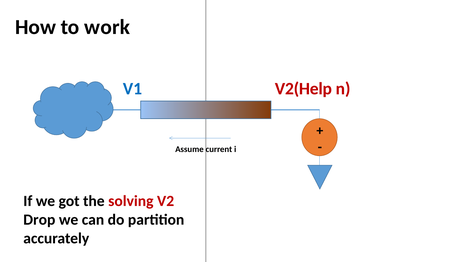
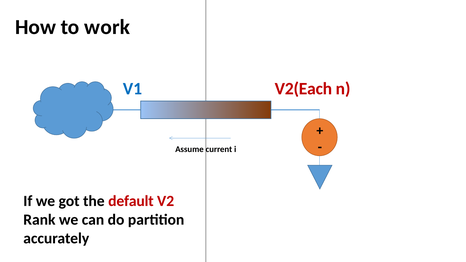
V2(Help: V2(Help -> V2(Each
solving: solving -> default
Drop: Drop -> Rank
